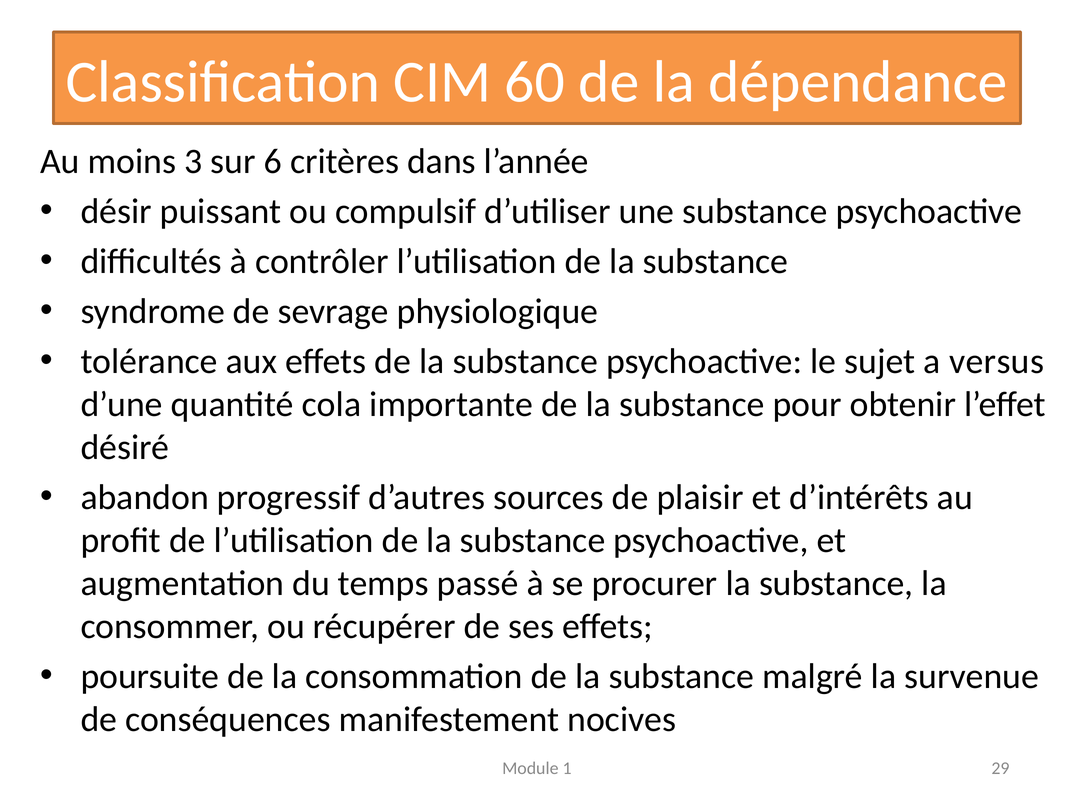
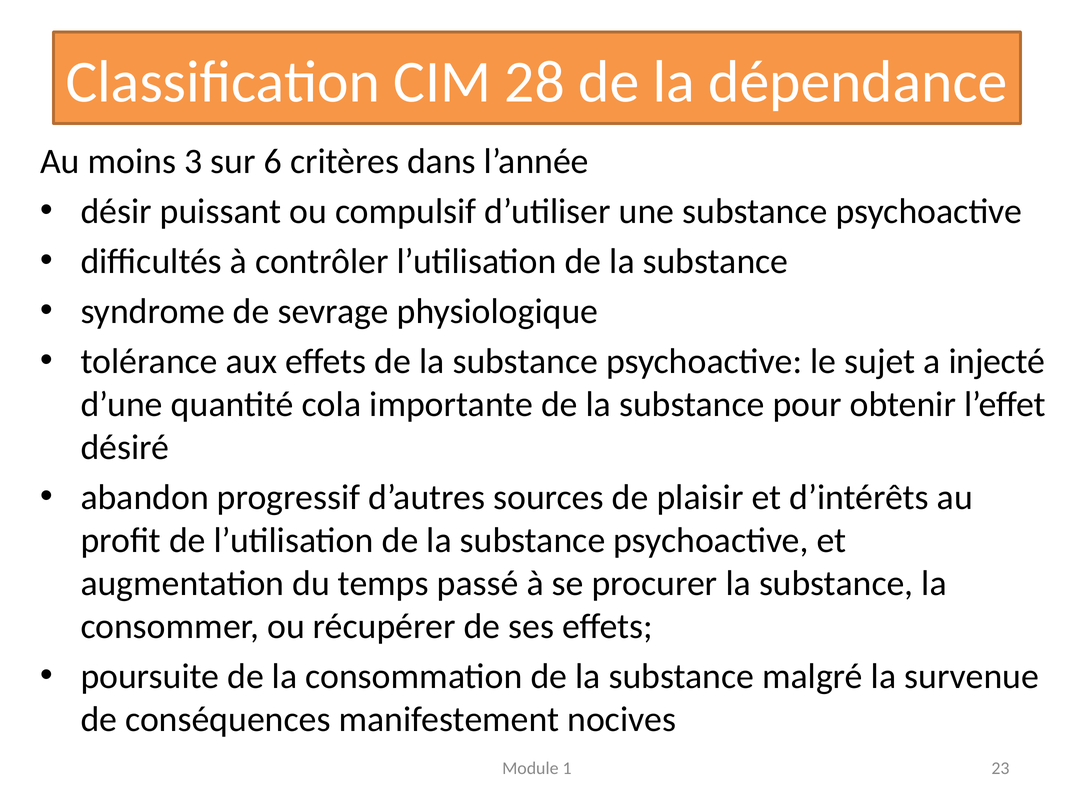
60: 60 -> 28
versus: versus -> injecté
29: 29 -> 23
